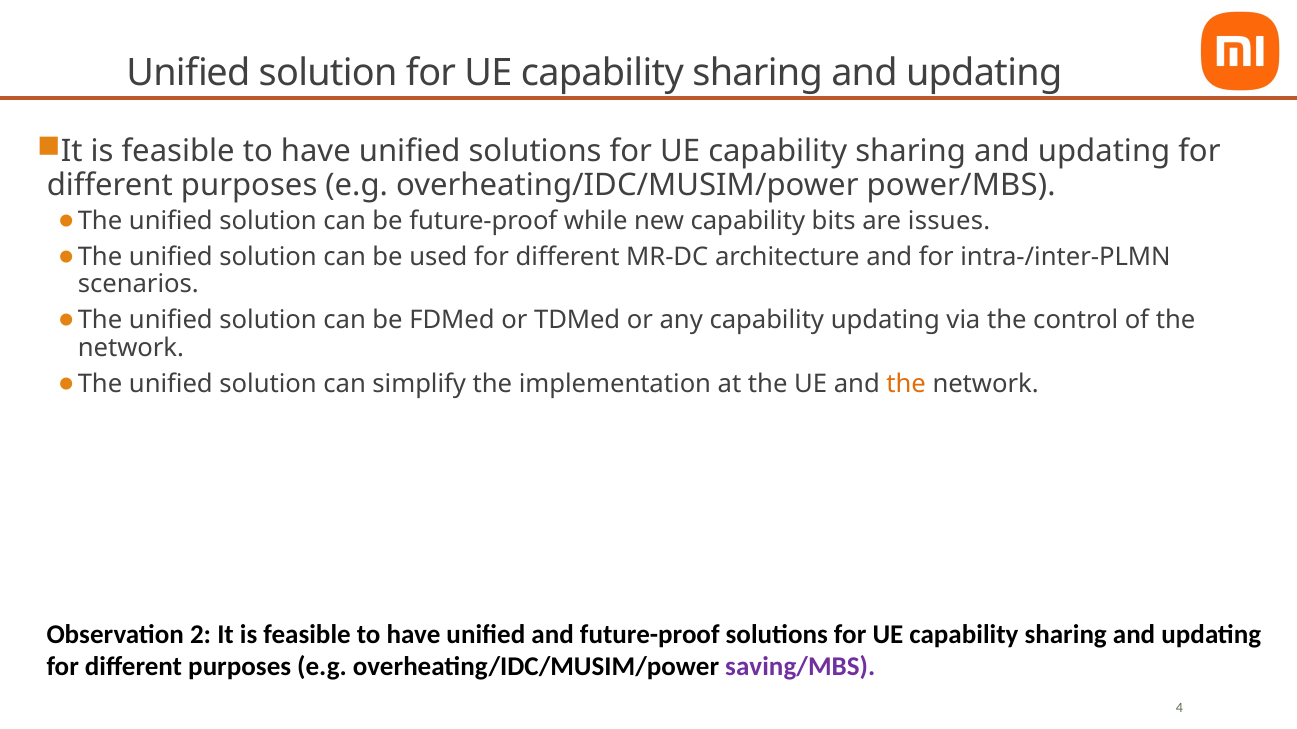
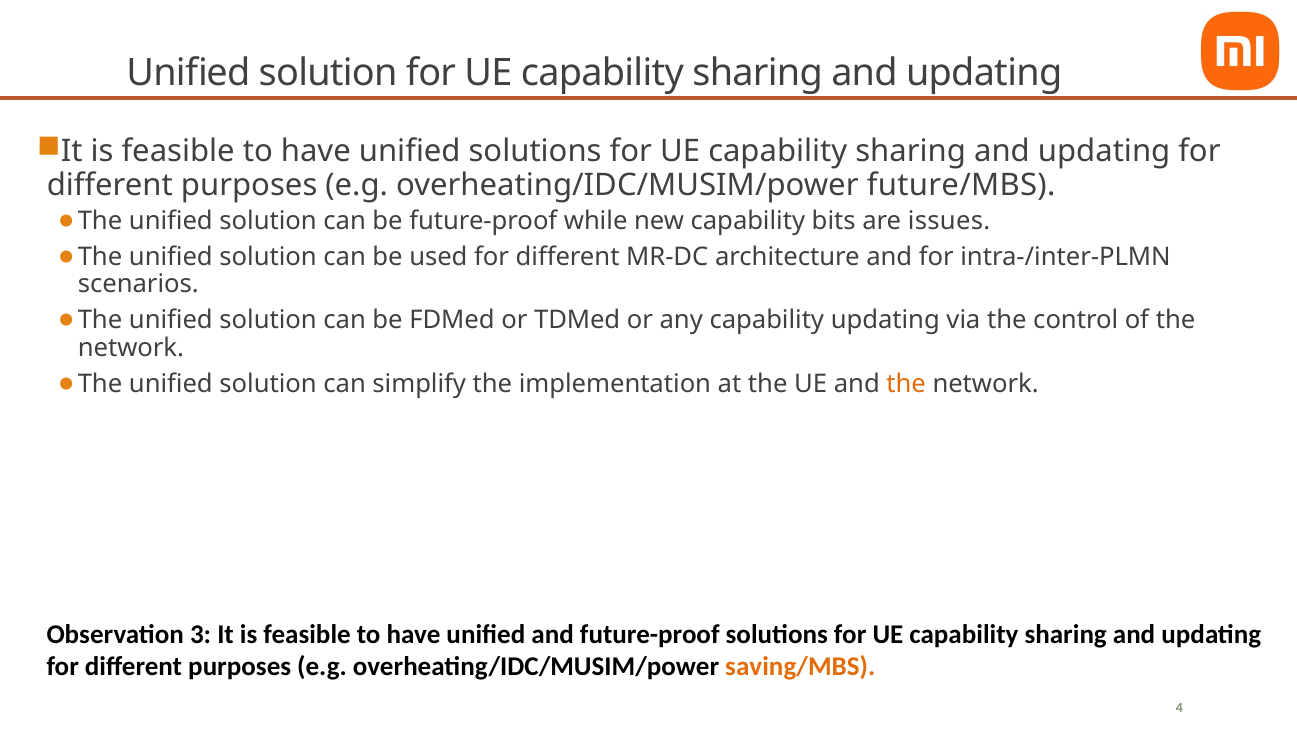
power/MBS: power/MBS -> future/MBS
2: 2 -> 3
saving/MBS colour: purple -> orange
